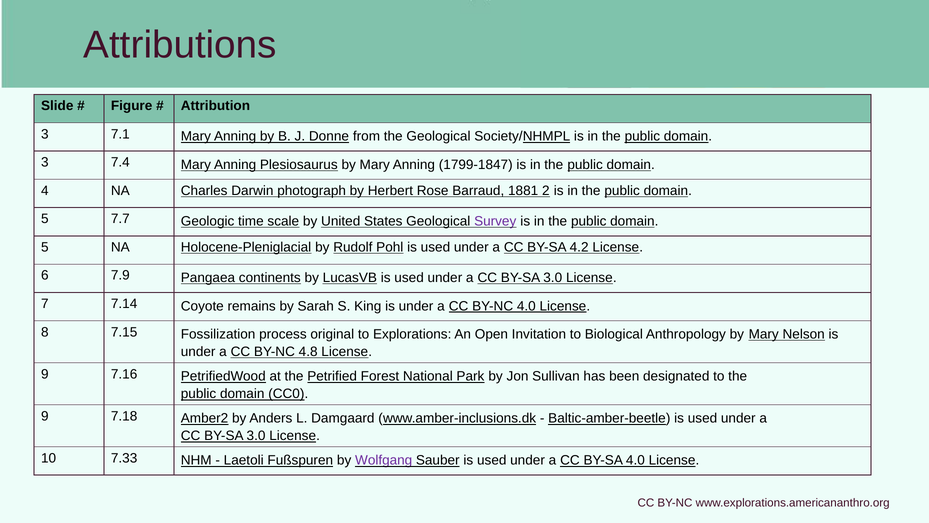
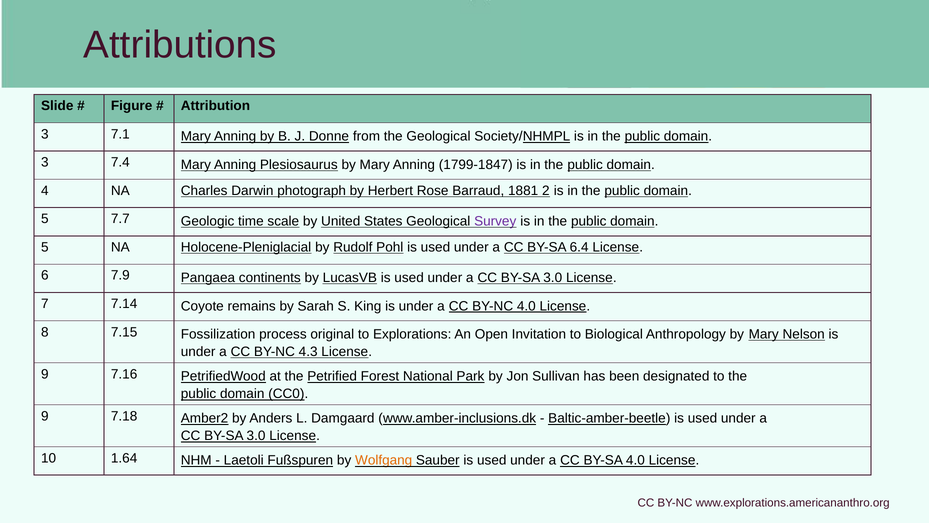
4.2: 4.2 -> 6.4
4.8: 4.8 -> 4.3
7.33: 7.33 -> 1.64
Wolfgang colour: purple -> orange
